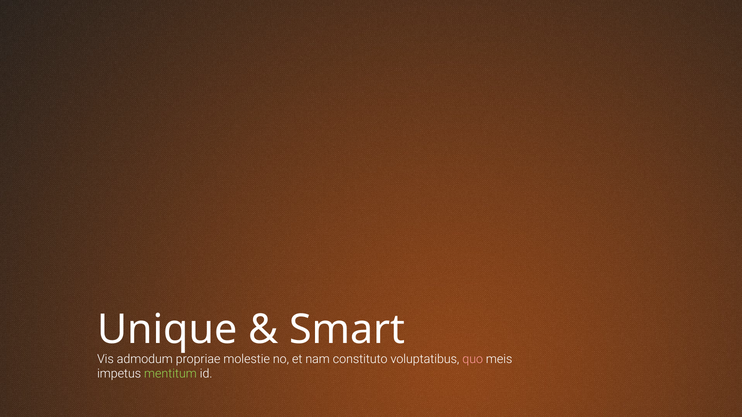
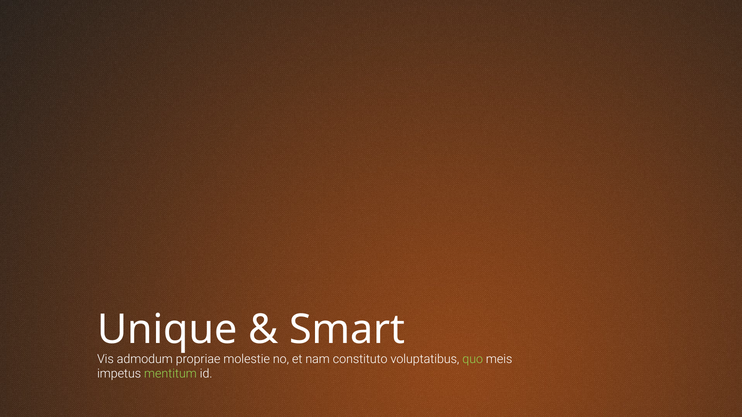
quo colour: pink -> light green
